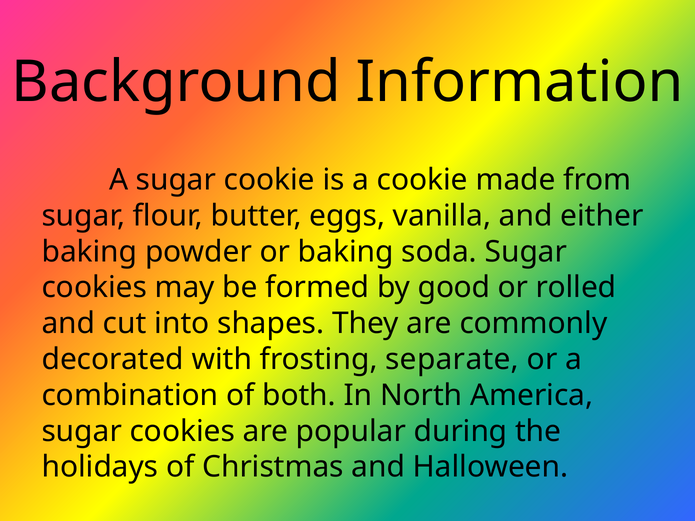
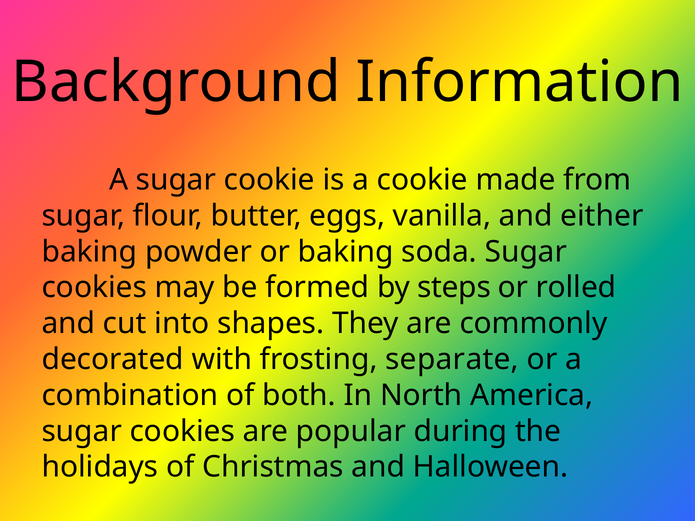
good: good -> steps
